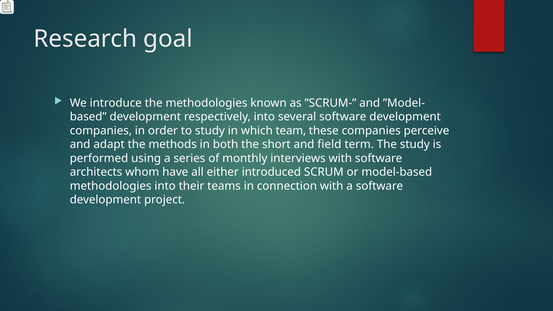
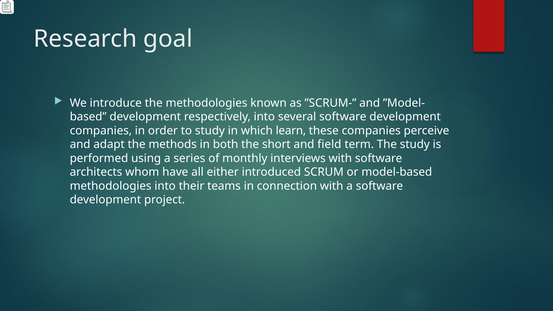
team: team -> learn
